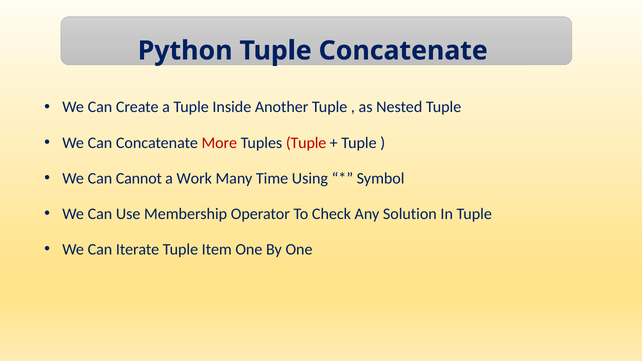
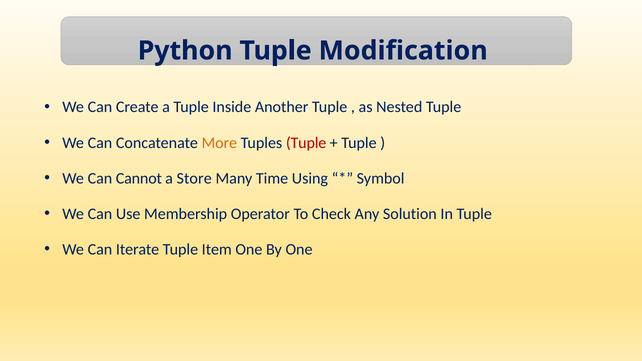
Tuple Concatenate: Concatenate -> Modification
More colour: red -> orange
Work: Work -> Store
